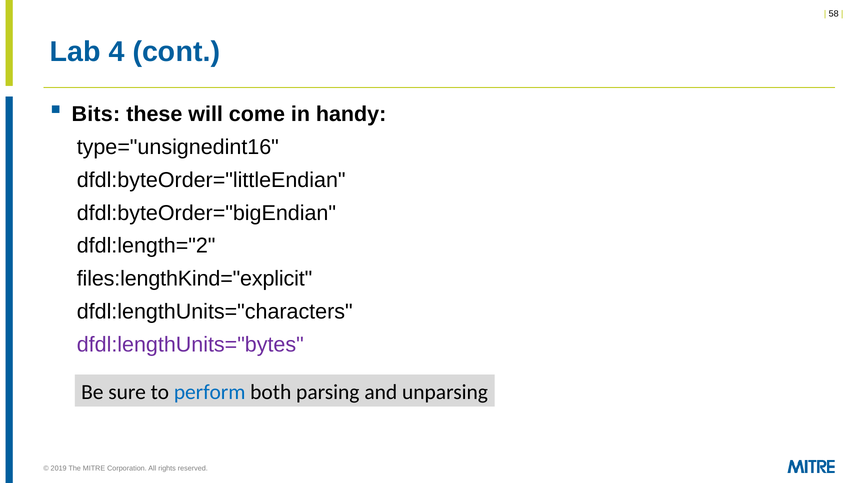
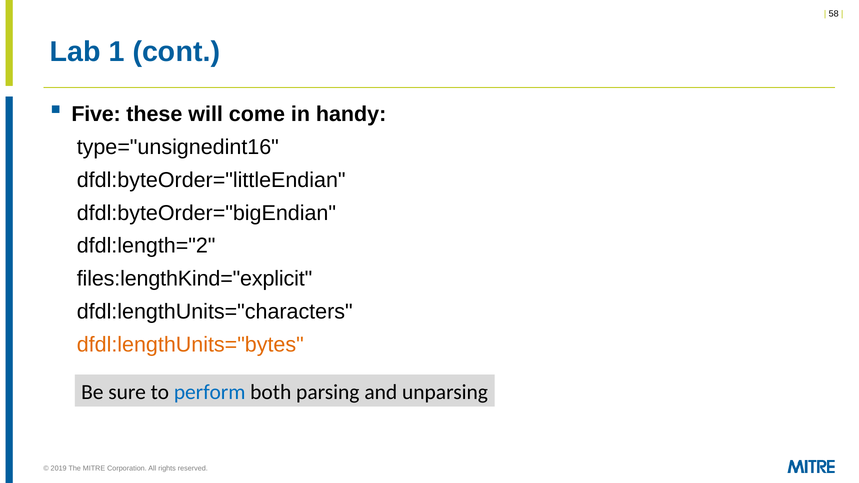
4: 4 -> 1
Bits: Bits -> Five
dfdl:lengthUnits="bytes colour: purple -> orange
